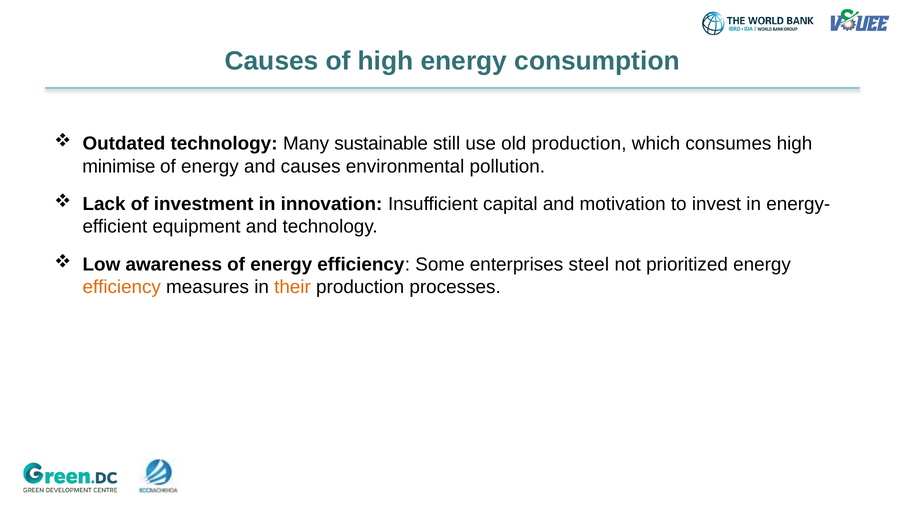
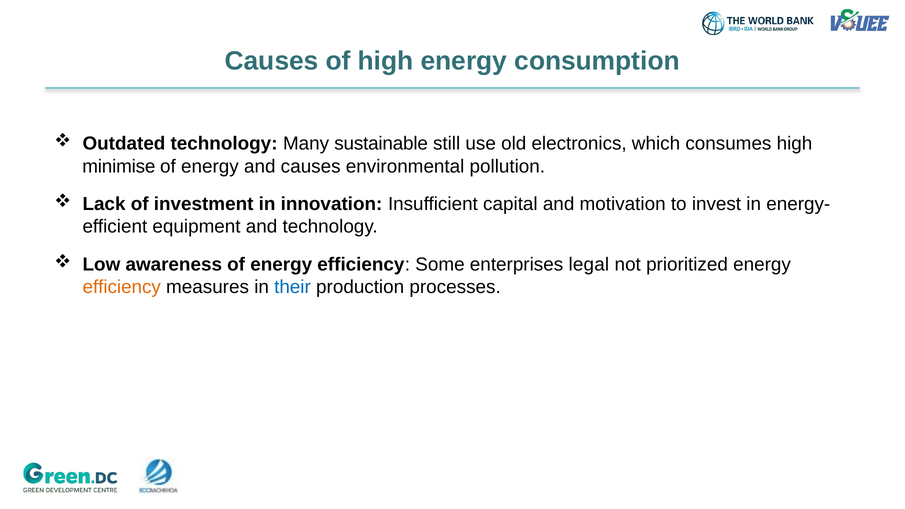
old production: production -> electronics
steel: steel -> legal
their colour: orange -> blue
